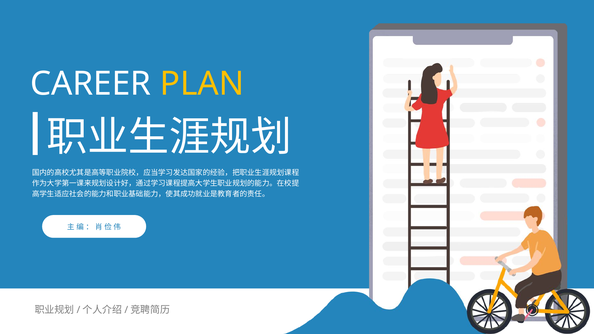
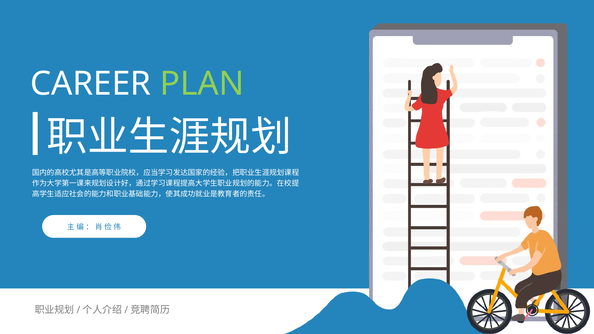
PLAN colour: yellow -> light green
